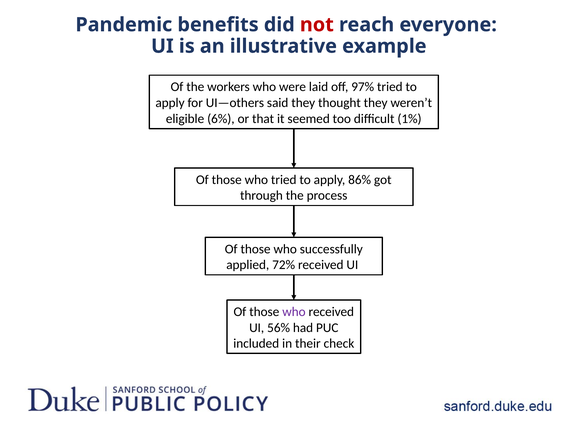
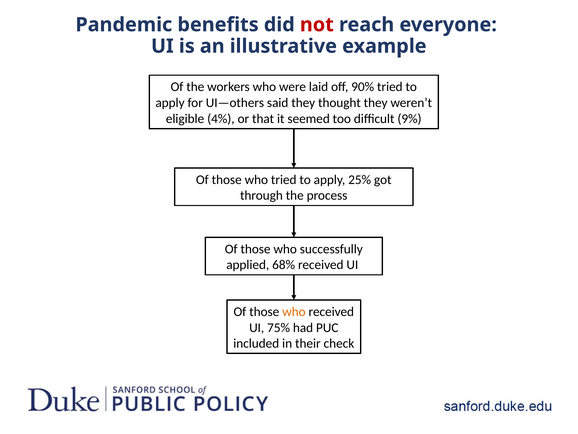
97%: 97% -> 90%
6%: 6% -> 4%
1%: 1% -> 9%
86%: 86% -> 25%
72%: 72% -> 68%
who at (294, 311) colour: purple -> orange
56%: 56% -> 75%
